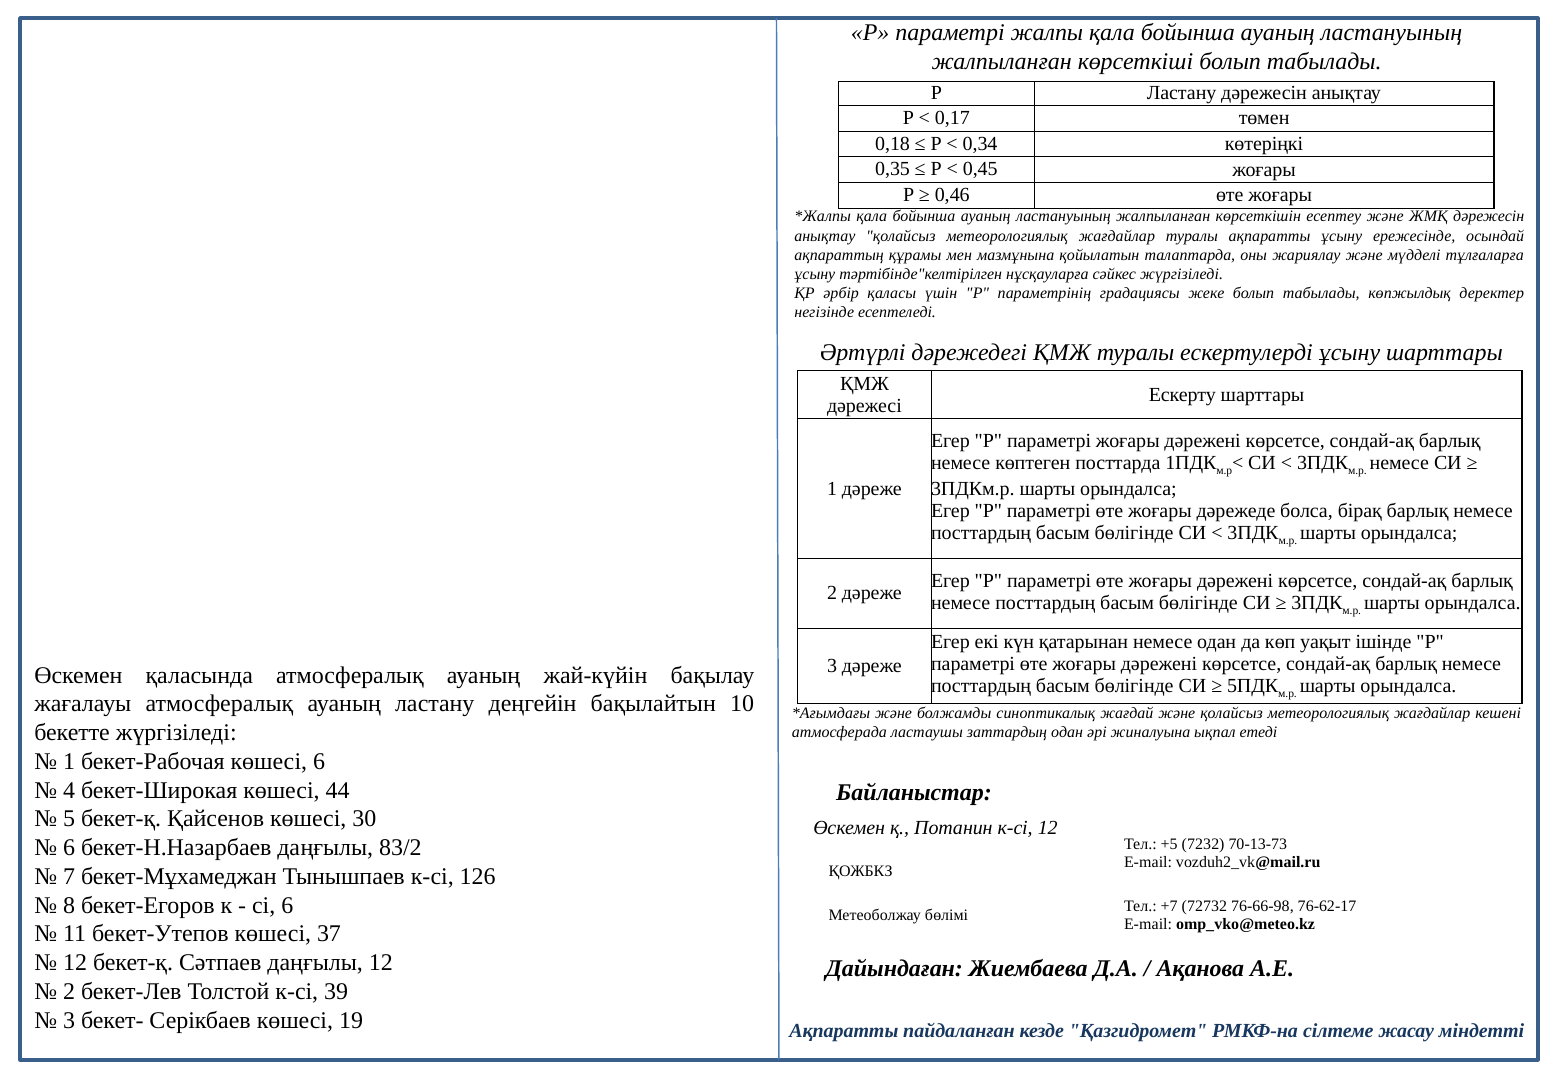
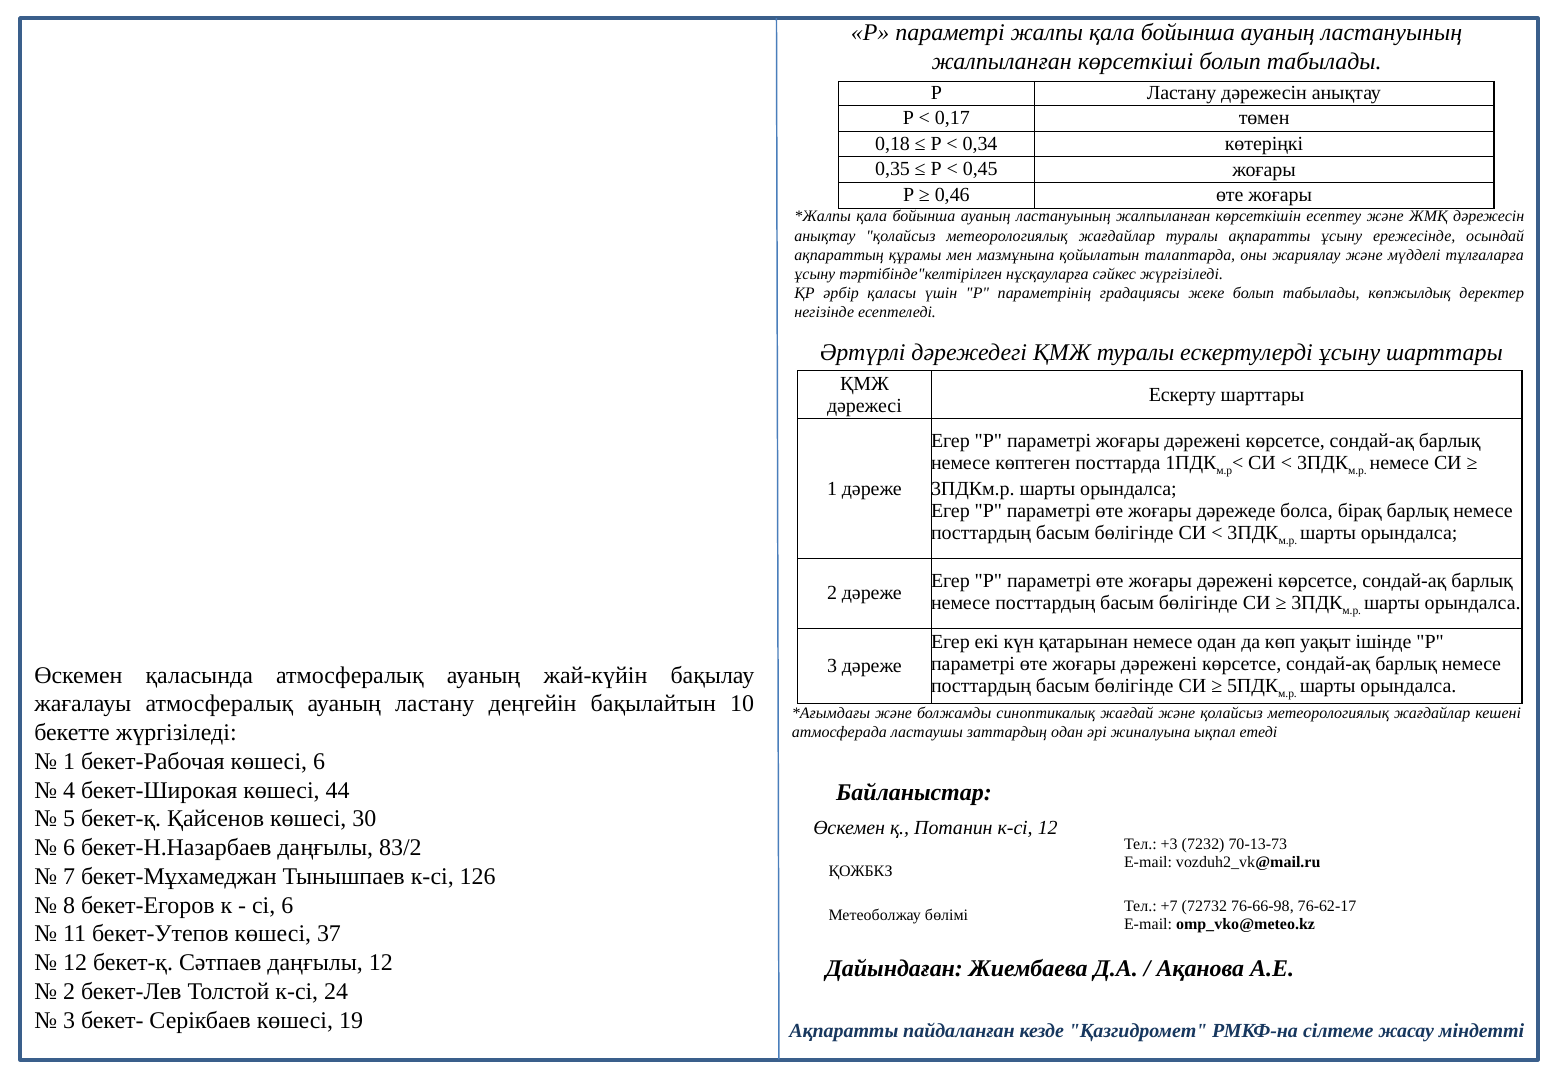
+5: +5 -> +3
39: 39 -> 24
